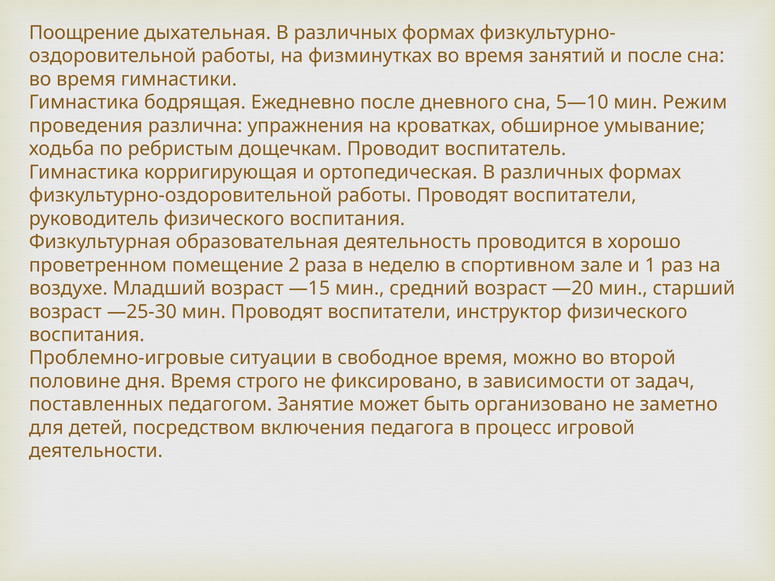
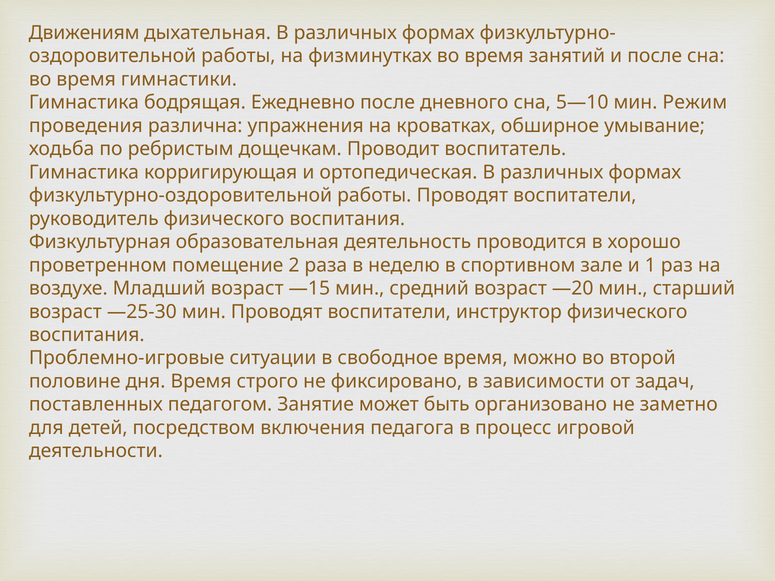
Поощрение: Поощрение -> Движениям
